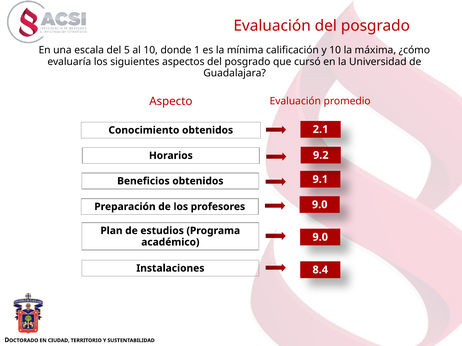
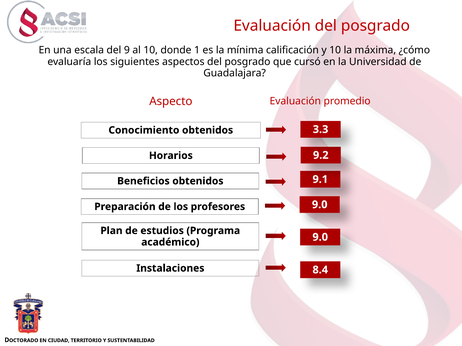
5: 5 -> 9
2.1: 2.1 -> 3.3
